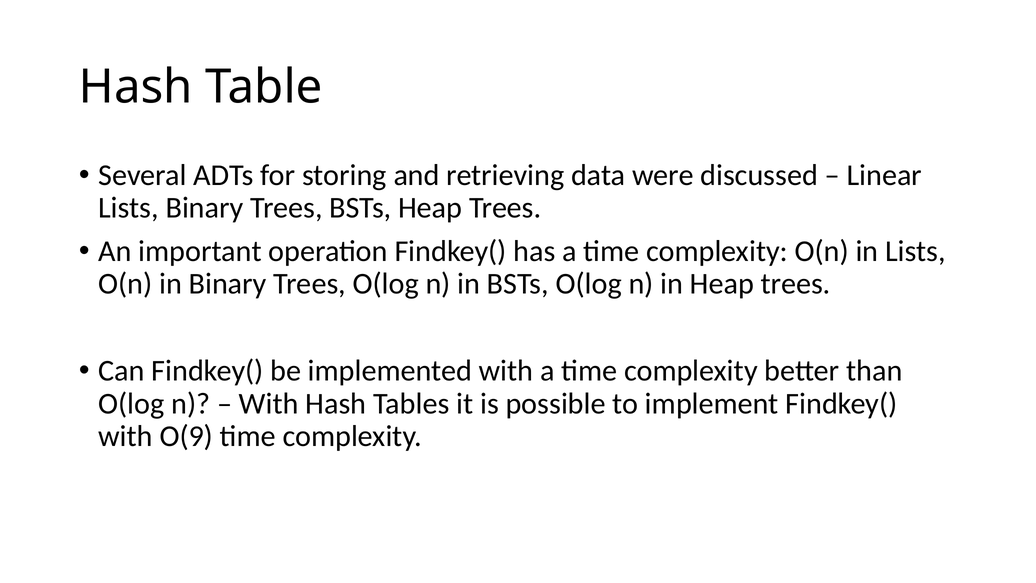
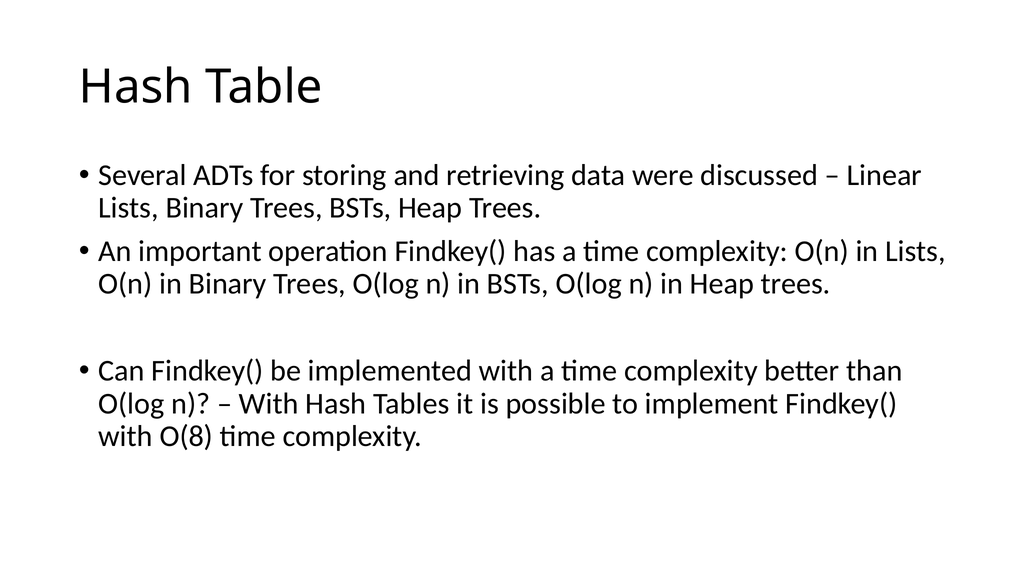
O(9: O(9 -> O(8
